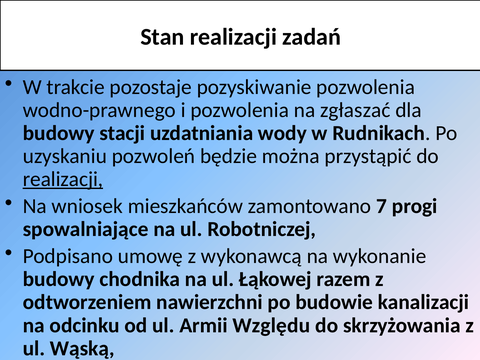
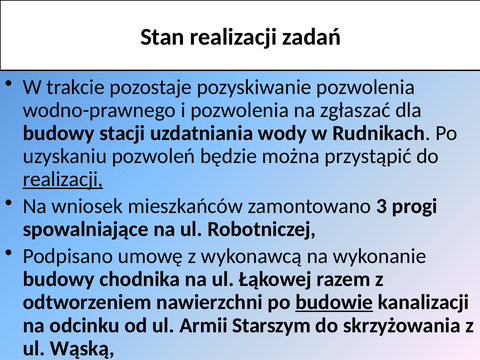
7: 7 -> 3
budowie underline: none -> present
Względu: Względu -> Starszym
